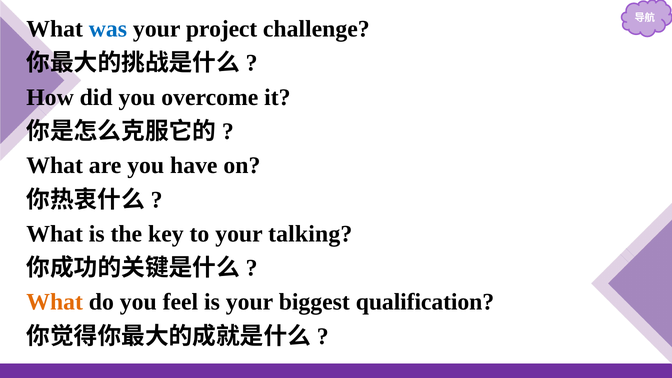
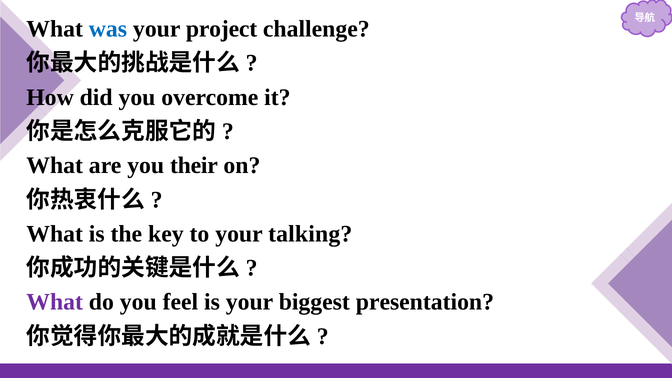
have: have -> their
What at (55, 302) colour: orange -> purple
qualification: qualification -> presentation
